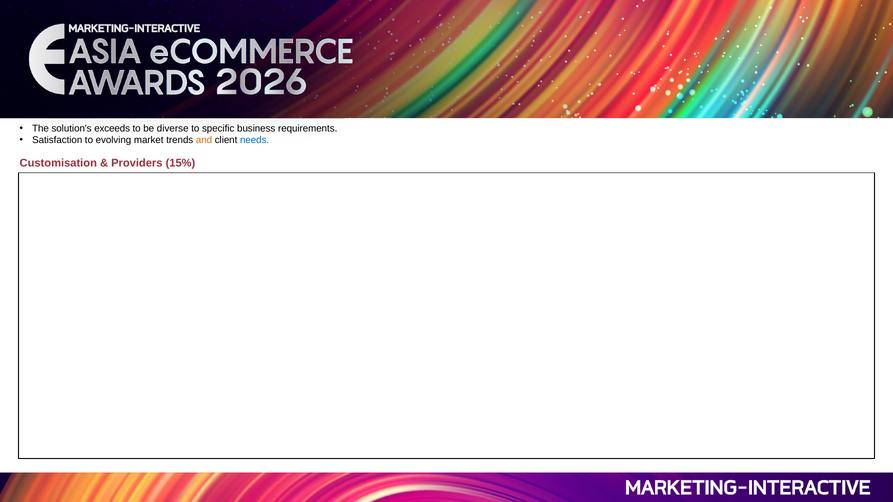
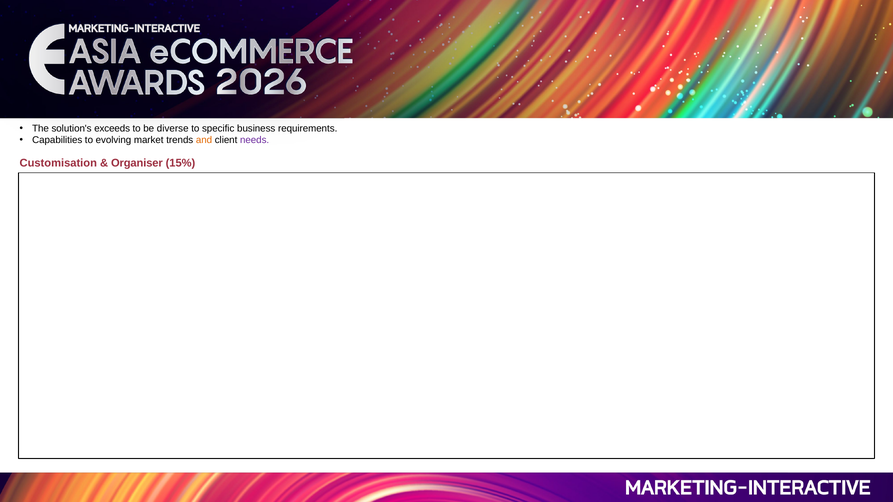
Satisfaction: Satisfaction -> Capabilities
needs colour: blue -> purple
Providers: Providers -> Organiser
